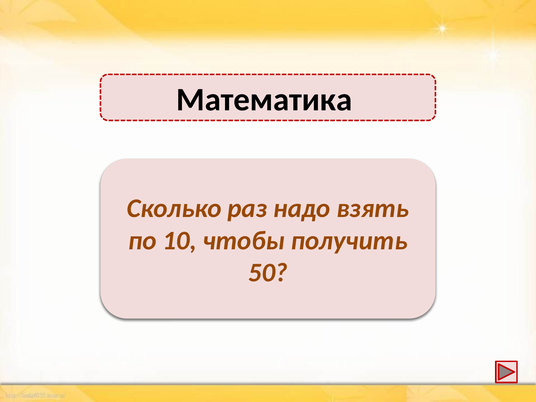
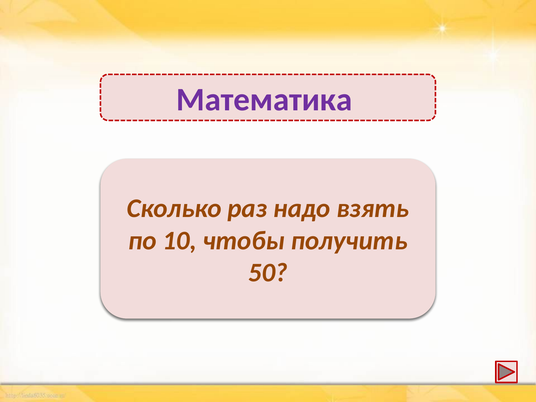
Математика colour: black -> purple
